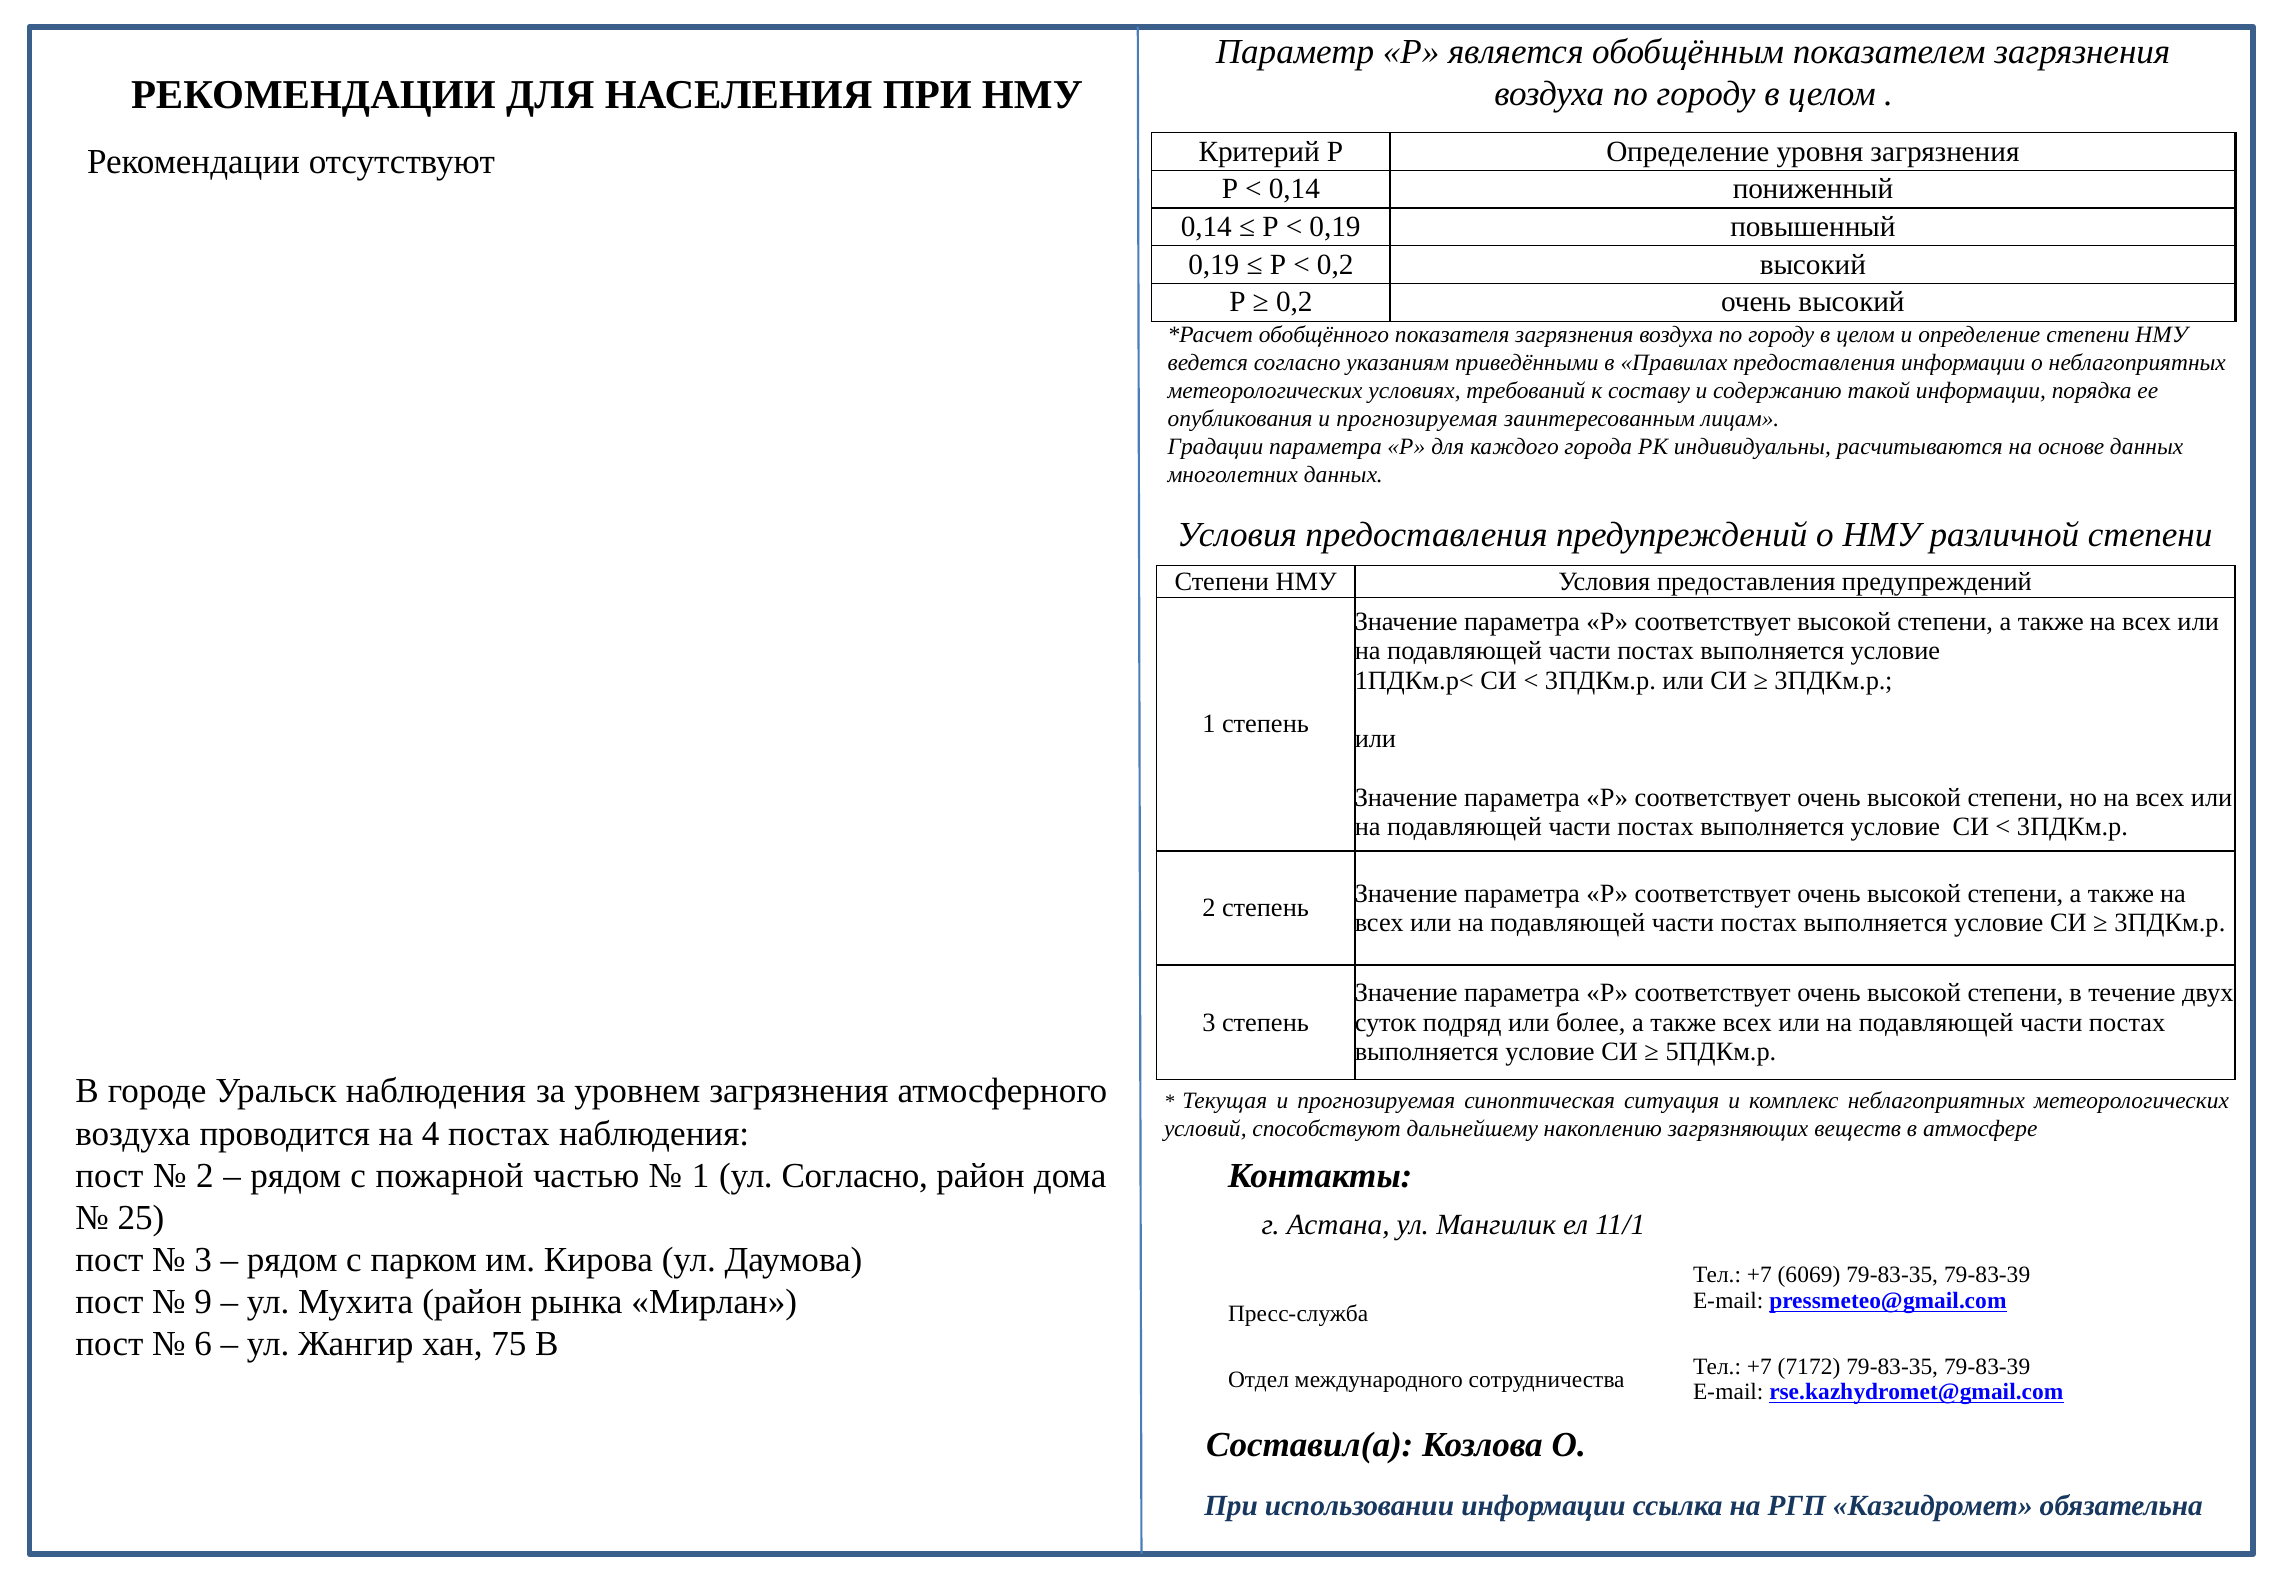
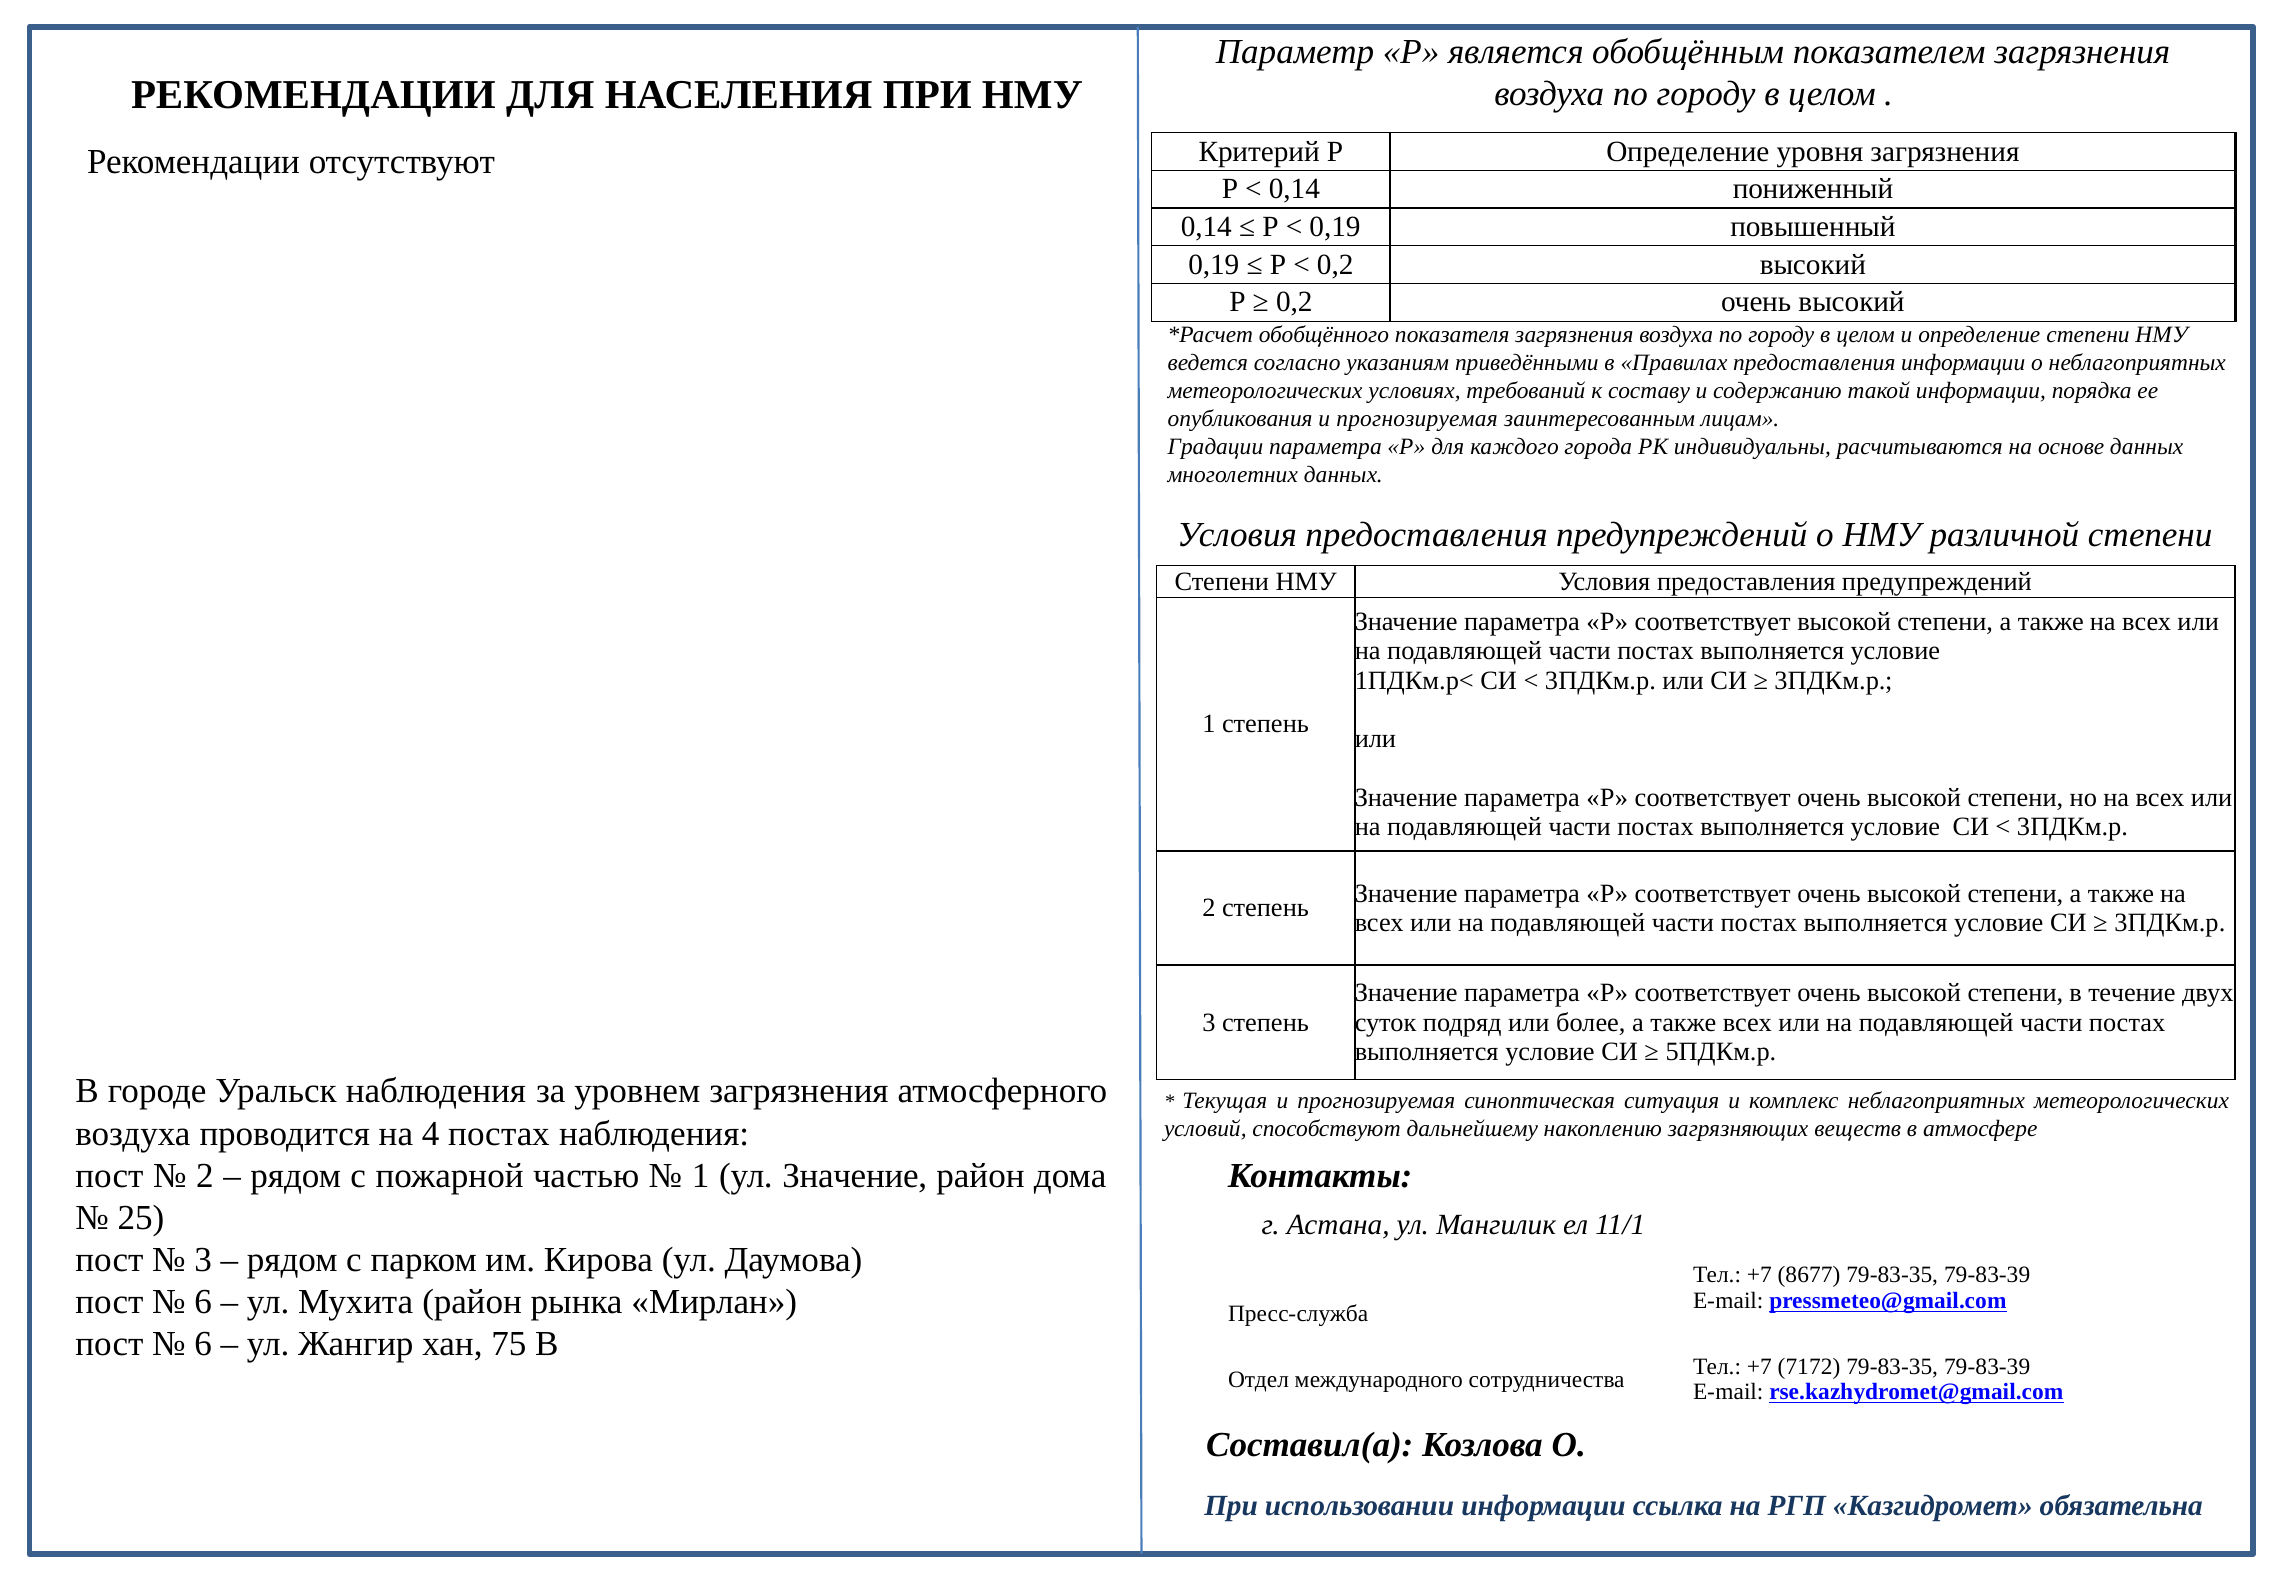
ул Согласно: Согласно -> Значение
6069: 6069 -> 8677
9 at (203, 1302): 9 -> 6
